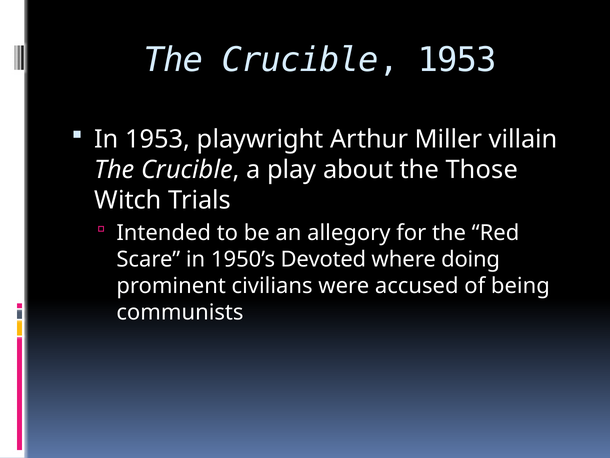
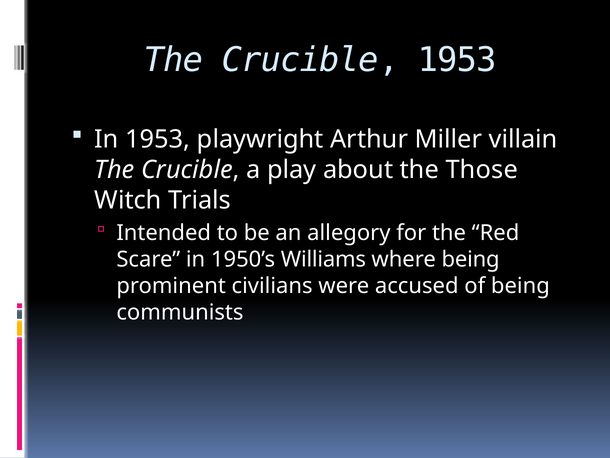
Devoted: Devoted -> Williams
where doing: doing -> being
